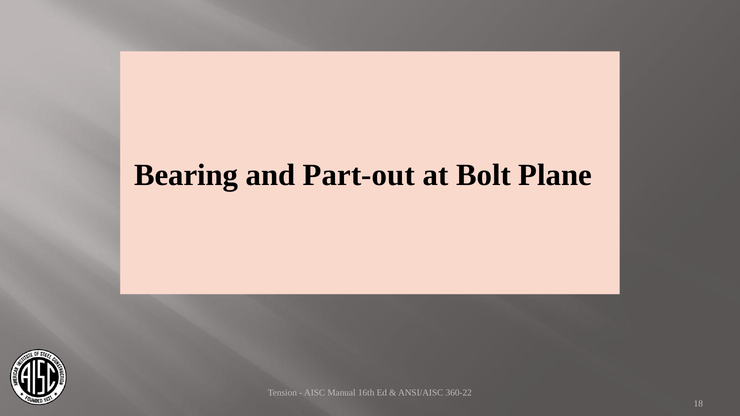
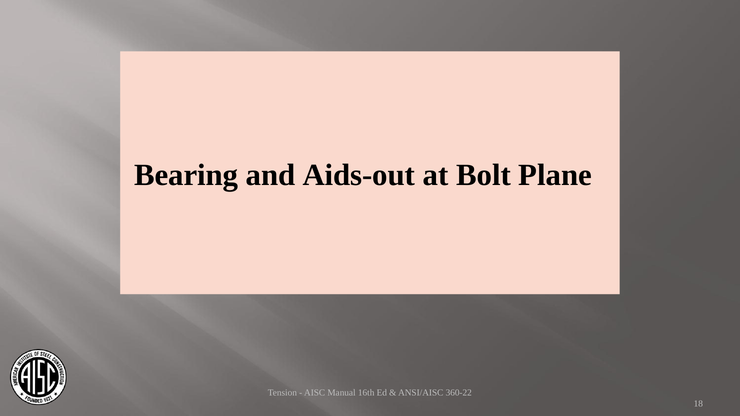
Part-out: Part-out -> Aids-out
